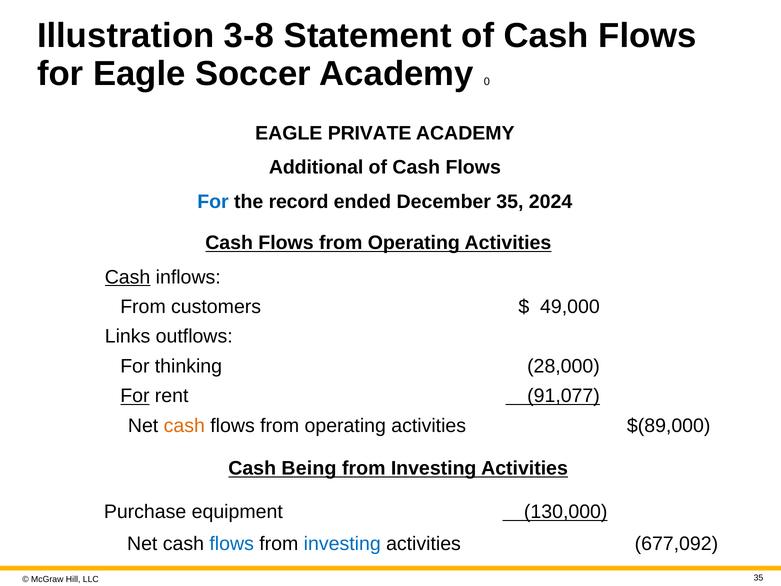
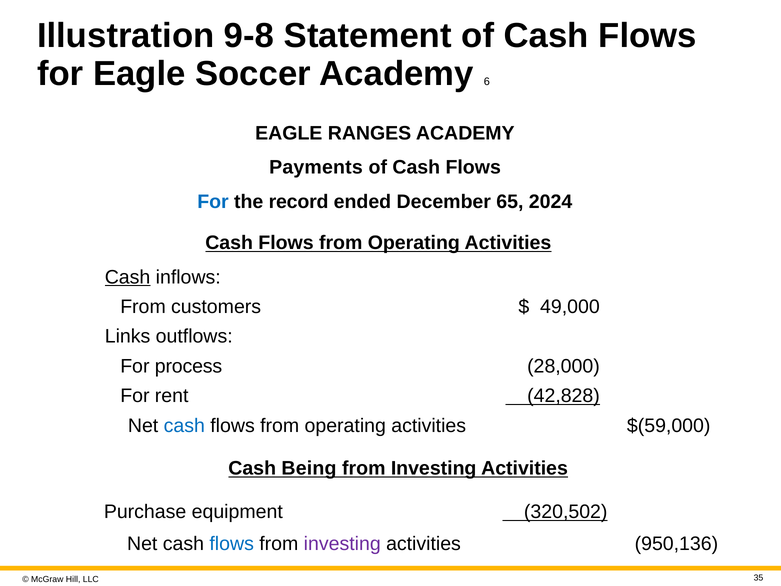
3-8: 3-8 -> 9-8
0: 0 -> 6
PRIVATE: PRIVATE -> RANGES
Additional: Additional -> Payments
December 35: 35 -> 65
thinking: thinking -> process
For at (135, 396) underline: present -> none
91,077: 91,077 -> 42,828
cash at (184, 425) colour: orange -> blue
$(89,000: $(89,000 -> $(59,000
130,000: 130,000 -> 320,502
investing at (342, 543) colour: blue -> purple
677,092: 677,092 -> 950,136
